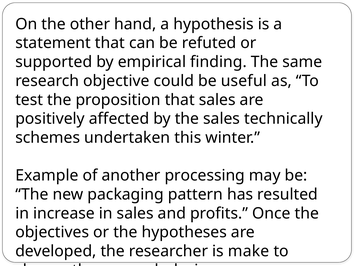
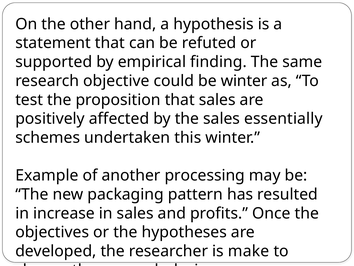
be useful: useful -> winter
technically: technically -> essentially
